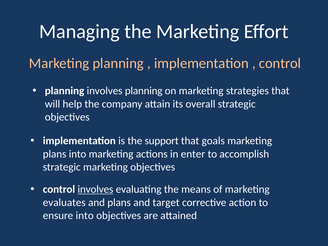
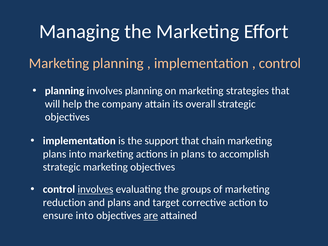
goals: goals -> chain
in enter: enter -> plans
means: means -> groups
evaluates: evaluates -> reduction
are underline: none -> present
